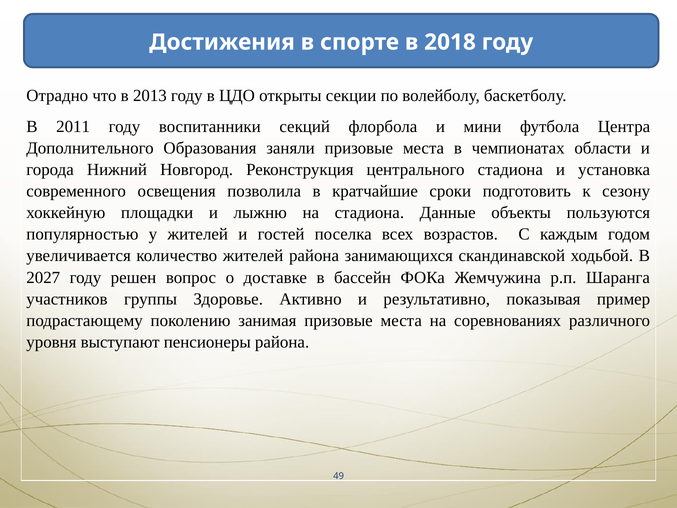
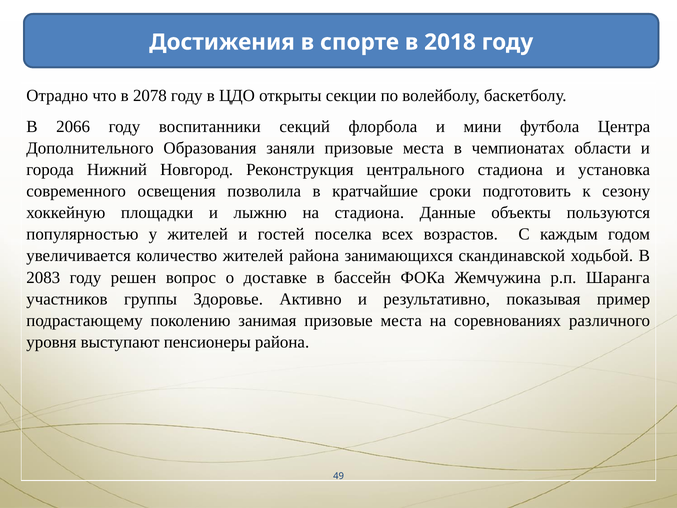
2013: 2013 -> 2078
2011: 2011 -> 2066
2027: 2027 -> 2083
